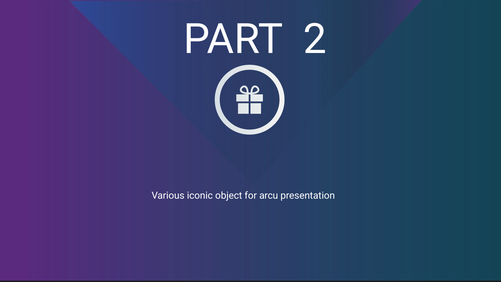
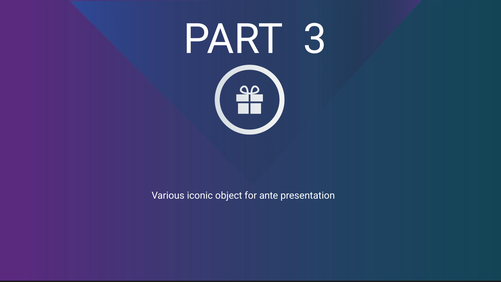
2: 2 -> 3
arcu: arcu -> ante
